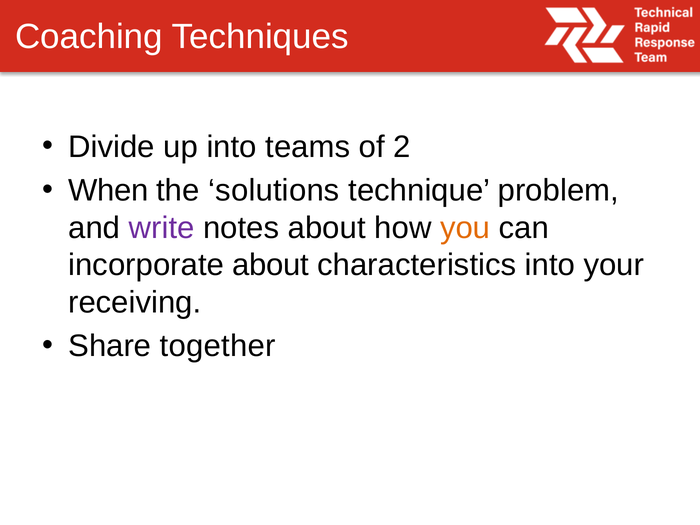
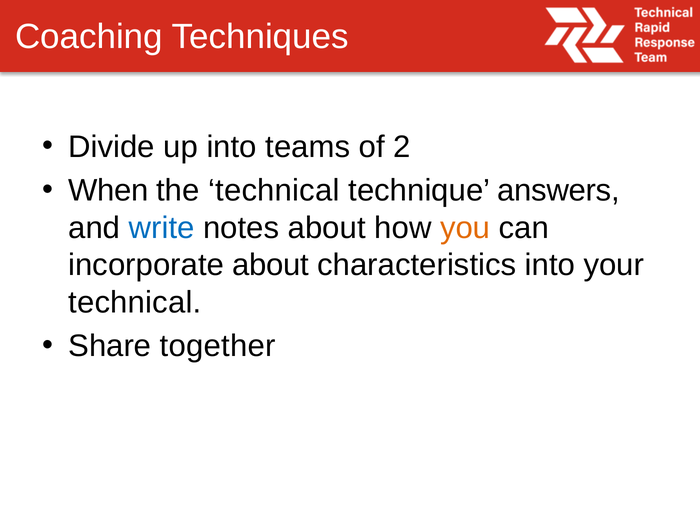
the solutions: solutions -> technical
problem: problem -> answers
write colour: purple -> blue
receiving at (135, 302): receiving -> technical
